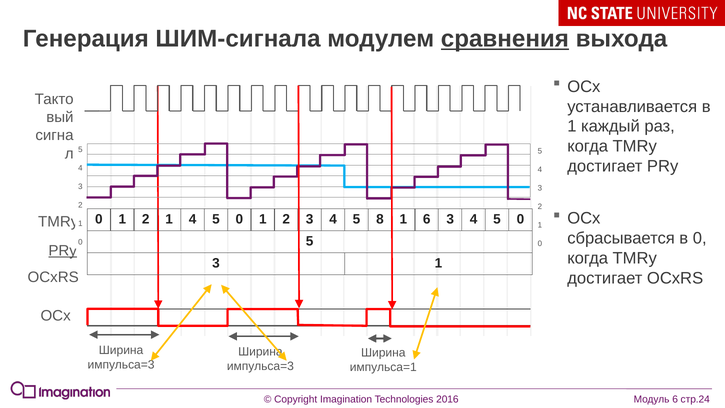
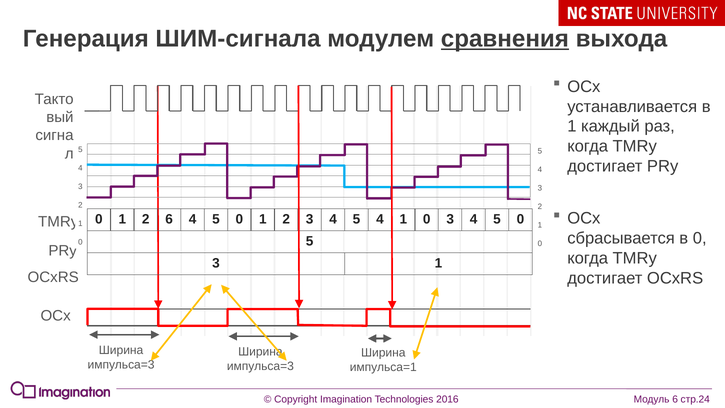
1 2 1: 1 -> 6
4 5 8: 8 -> 4
6 at (427, 219): 6 -> 0
PRy at (63, 251) underline: present -> none
